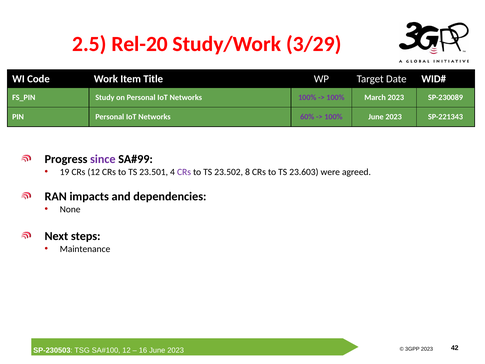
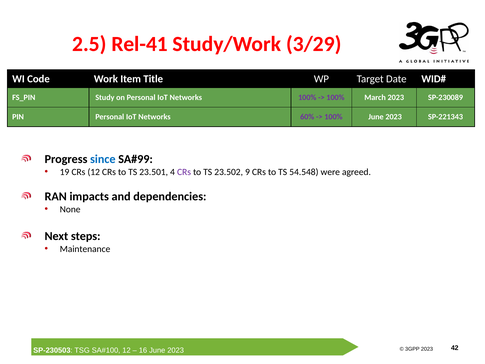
Rel-20: Rel-20 -> Rel-41
since colour: purple -> blue
8: 8 -> 9
23.603: 23.603 -> 54.548
